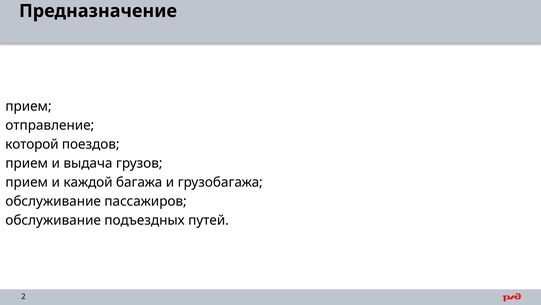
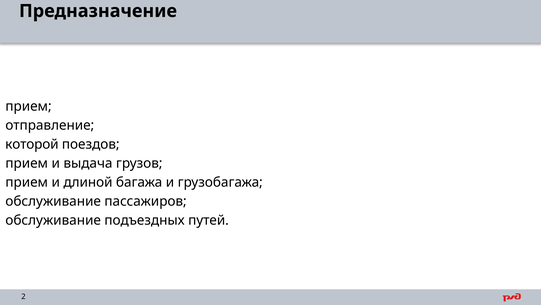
каждой: каждой -> длиной
